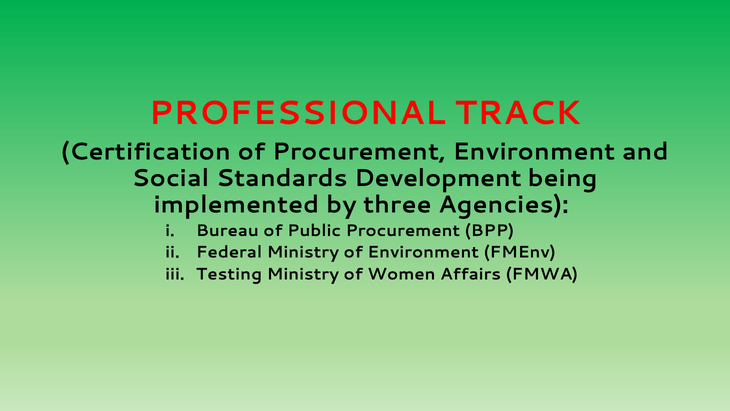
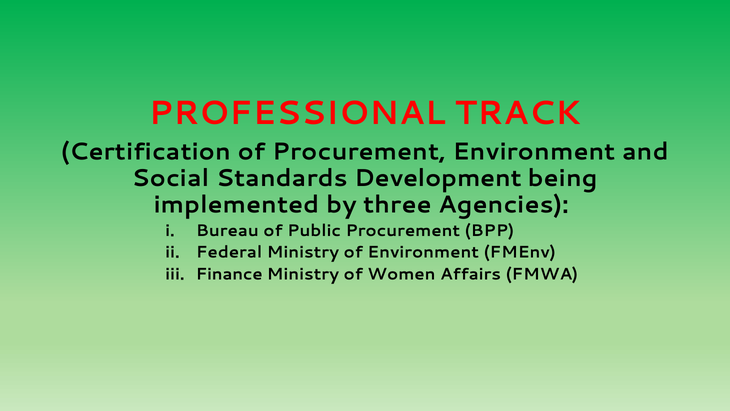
Testing: Testing -> Finance
